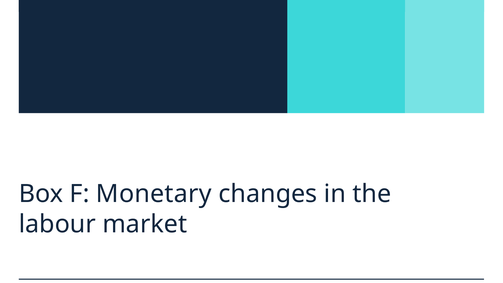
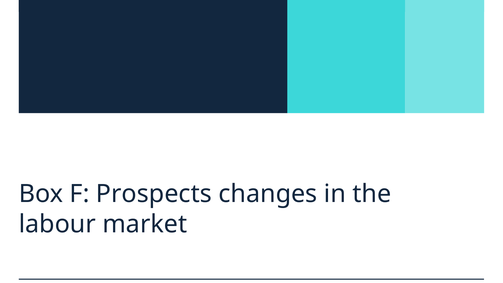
Monetary: Monetary -> Prospects
